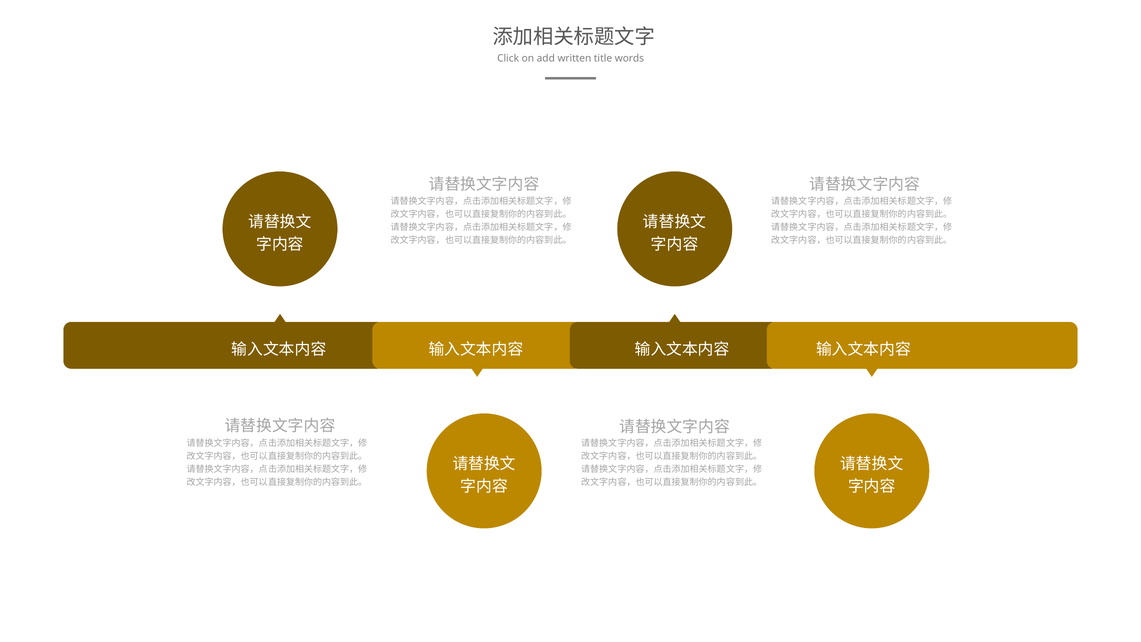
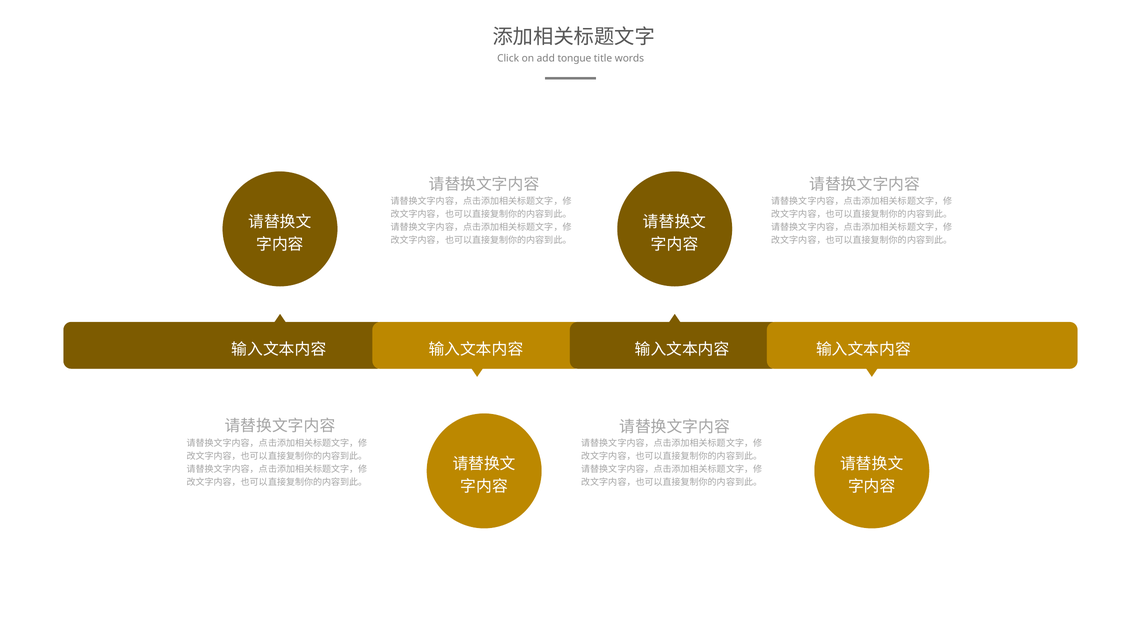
written: written -> tongue
